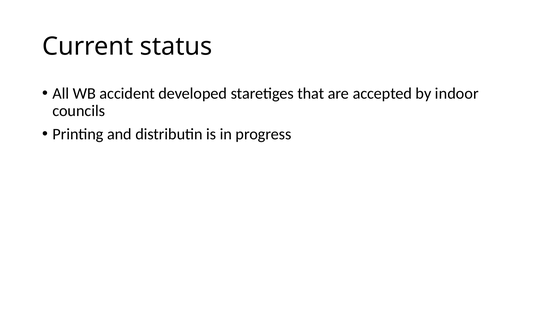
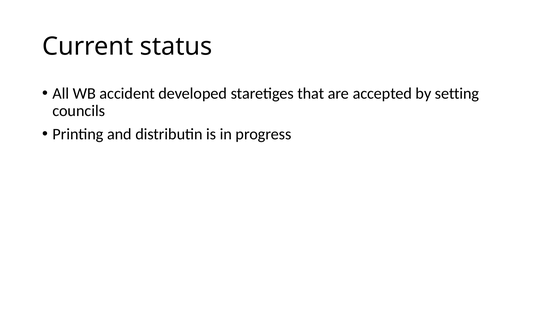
indoor: indoor -> setting
